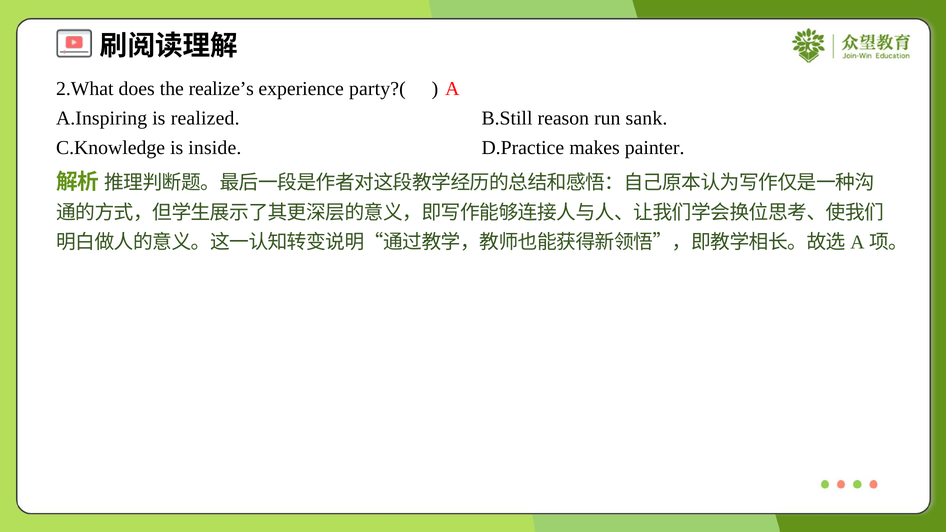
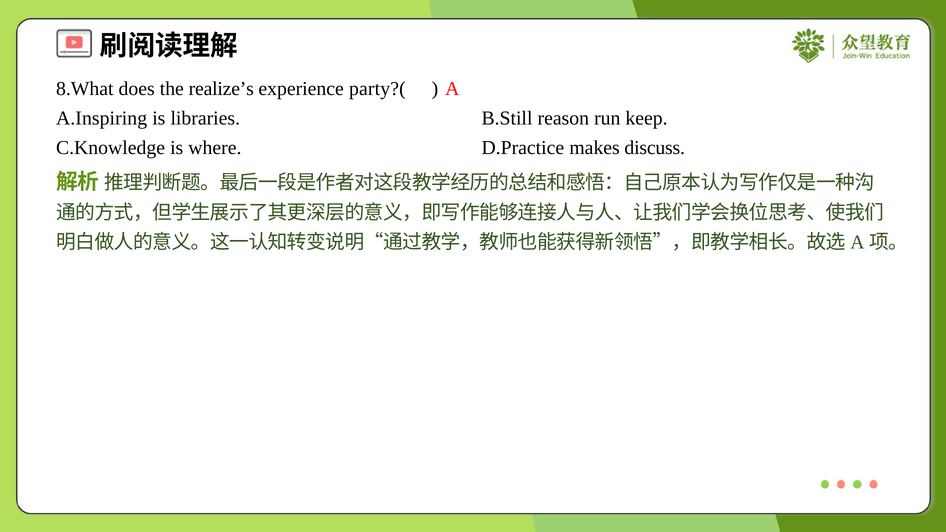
2.What: 2.What -> 8.What
realized: realized -> libraries
sank: sank -> keep
inside: inside -> where
painter: painter -> discuss
